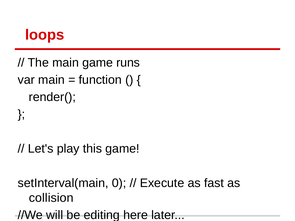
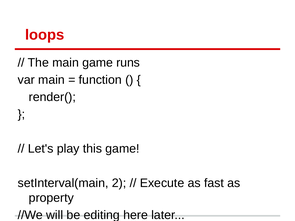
0: 0 -> 2
collision: collision -> property
